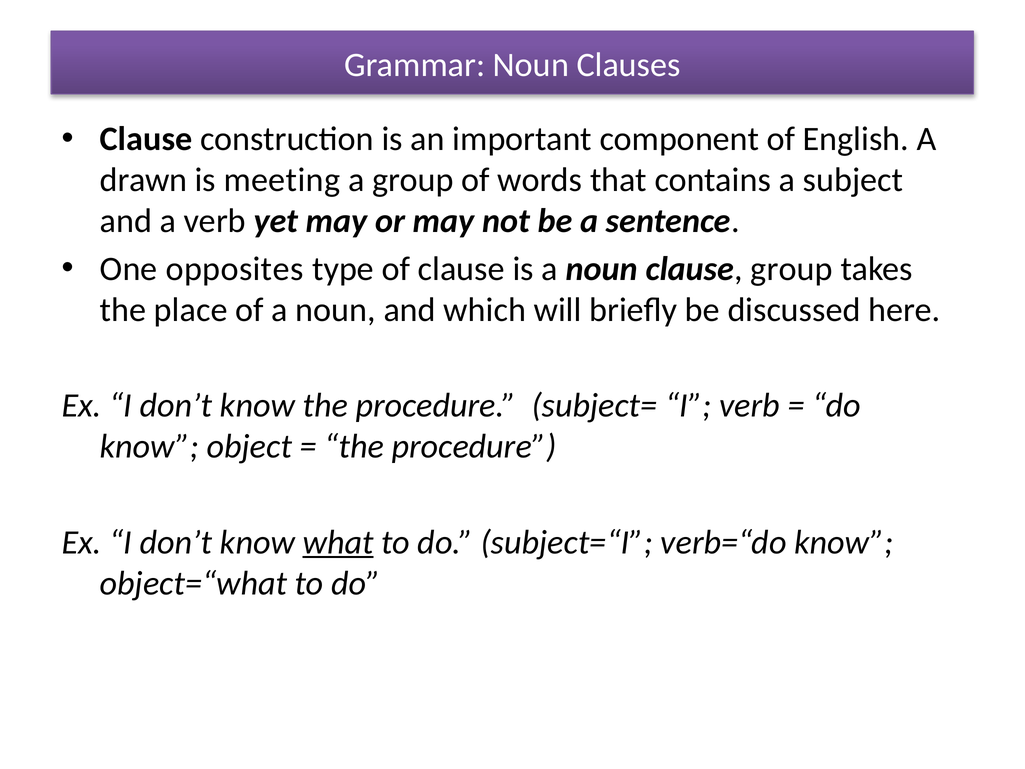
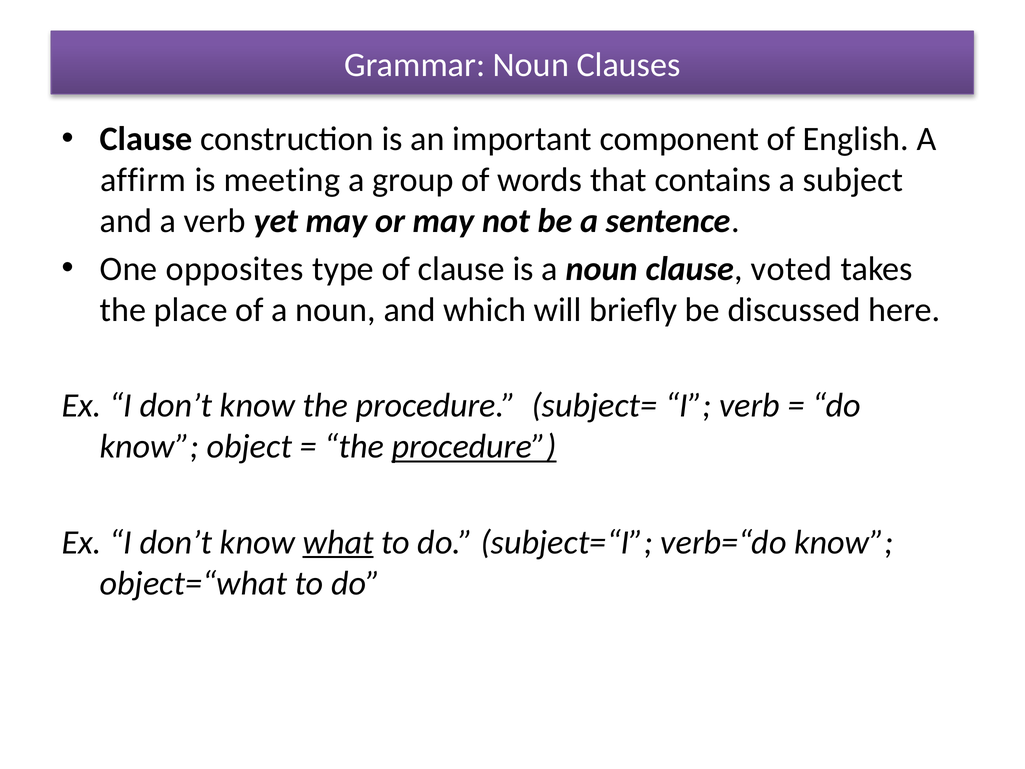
drawn: drawn -> affirm
clause group: group -> voted
procedure at (474, 447) underline: none -> present
